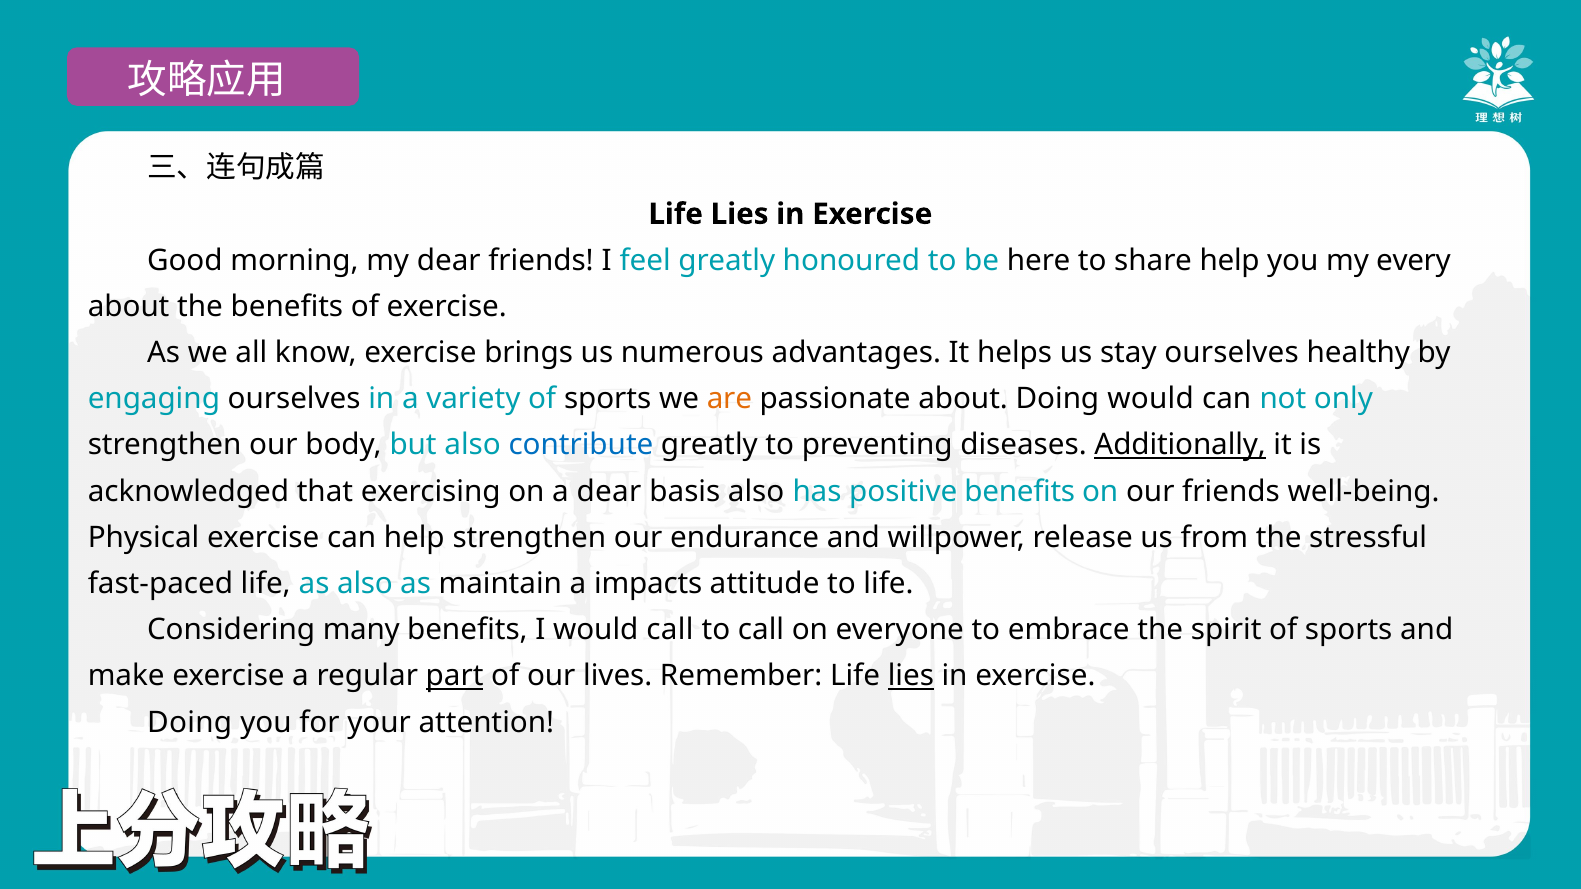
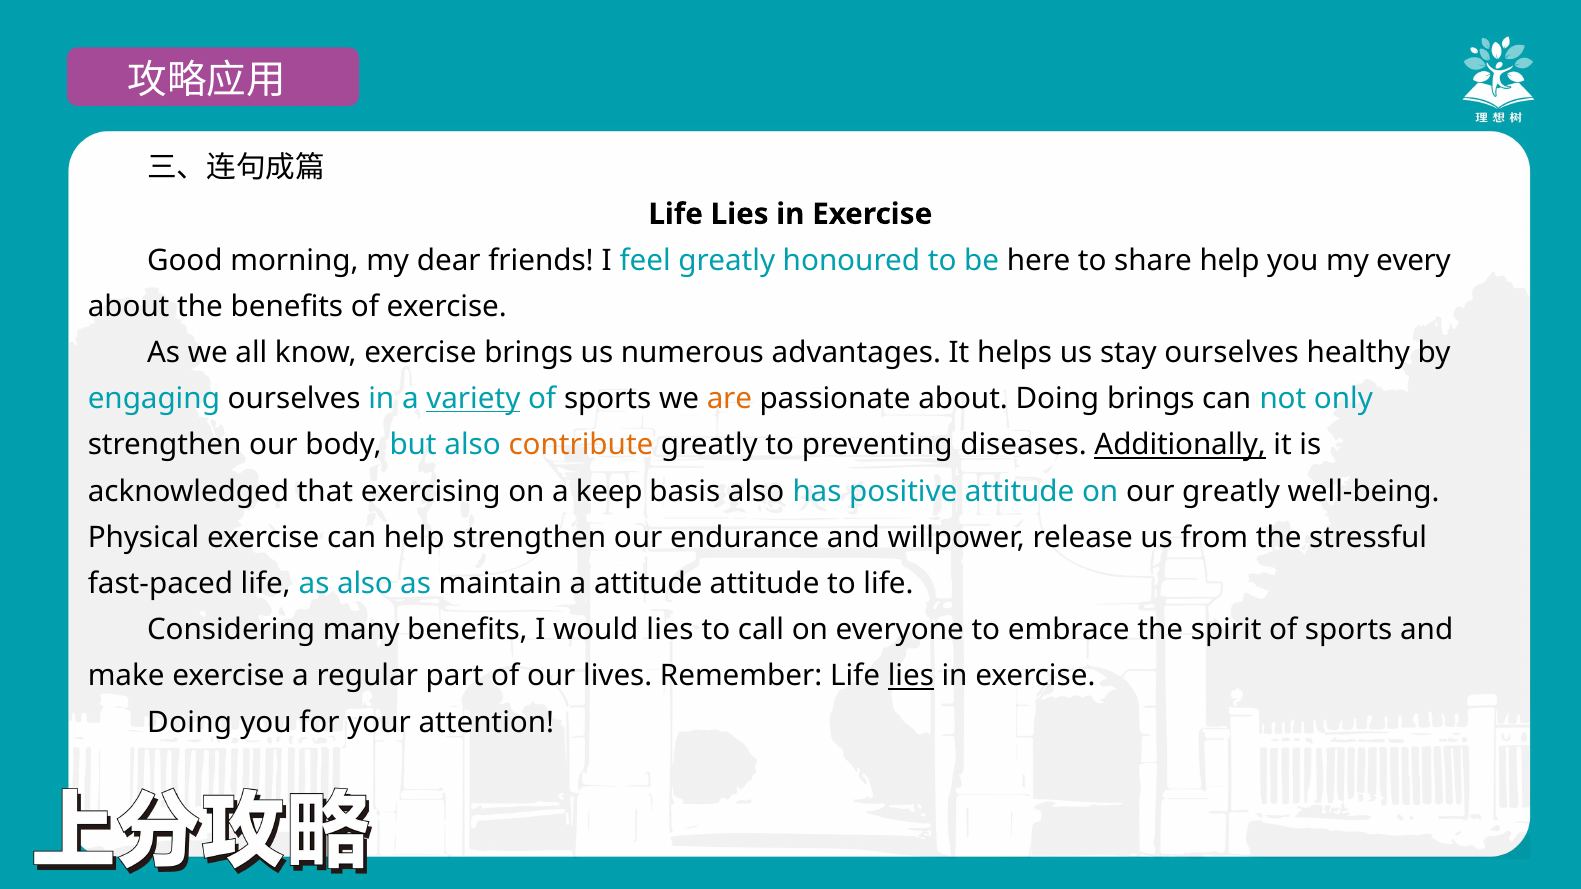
variety underline: none -> present
Doing would: would -> brings
contribute colour: blue -> orange
a dear: dear -> keep
positive benefits: benefits -> attitude
our friends: friends -> greatly
a impacts: impacts -> attitude
would call: call -> lies
part underline: present -> none
